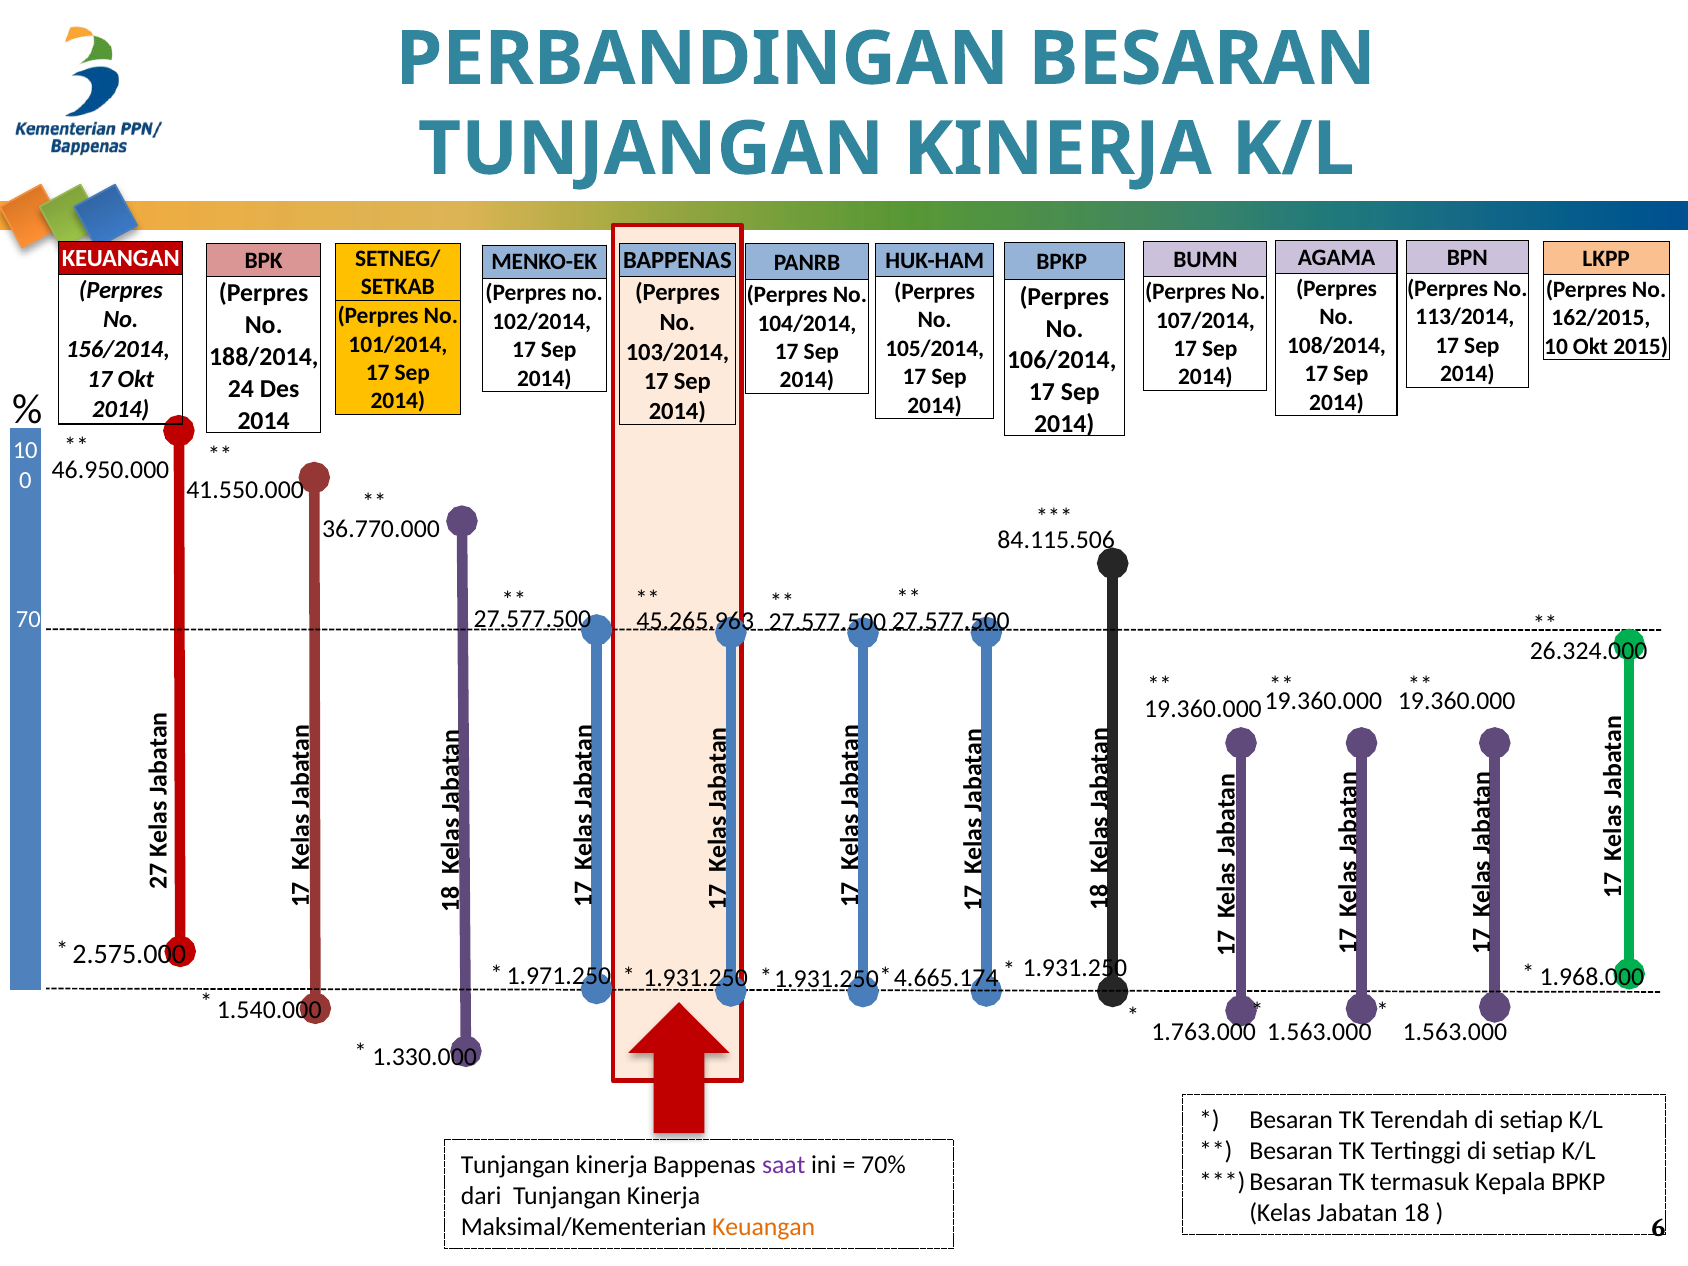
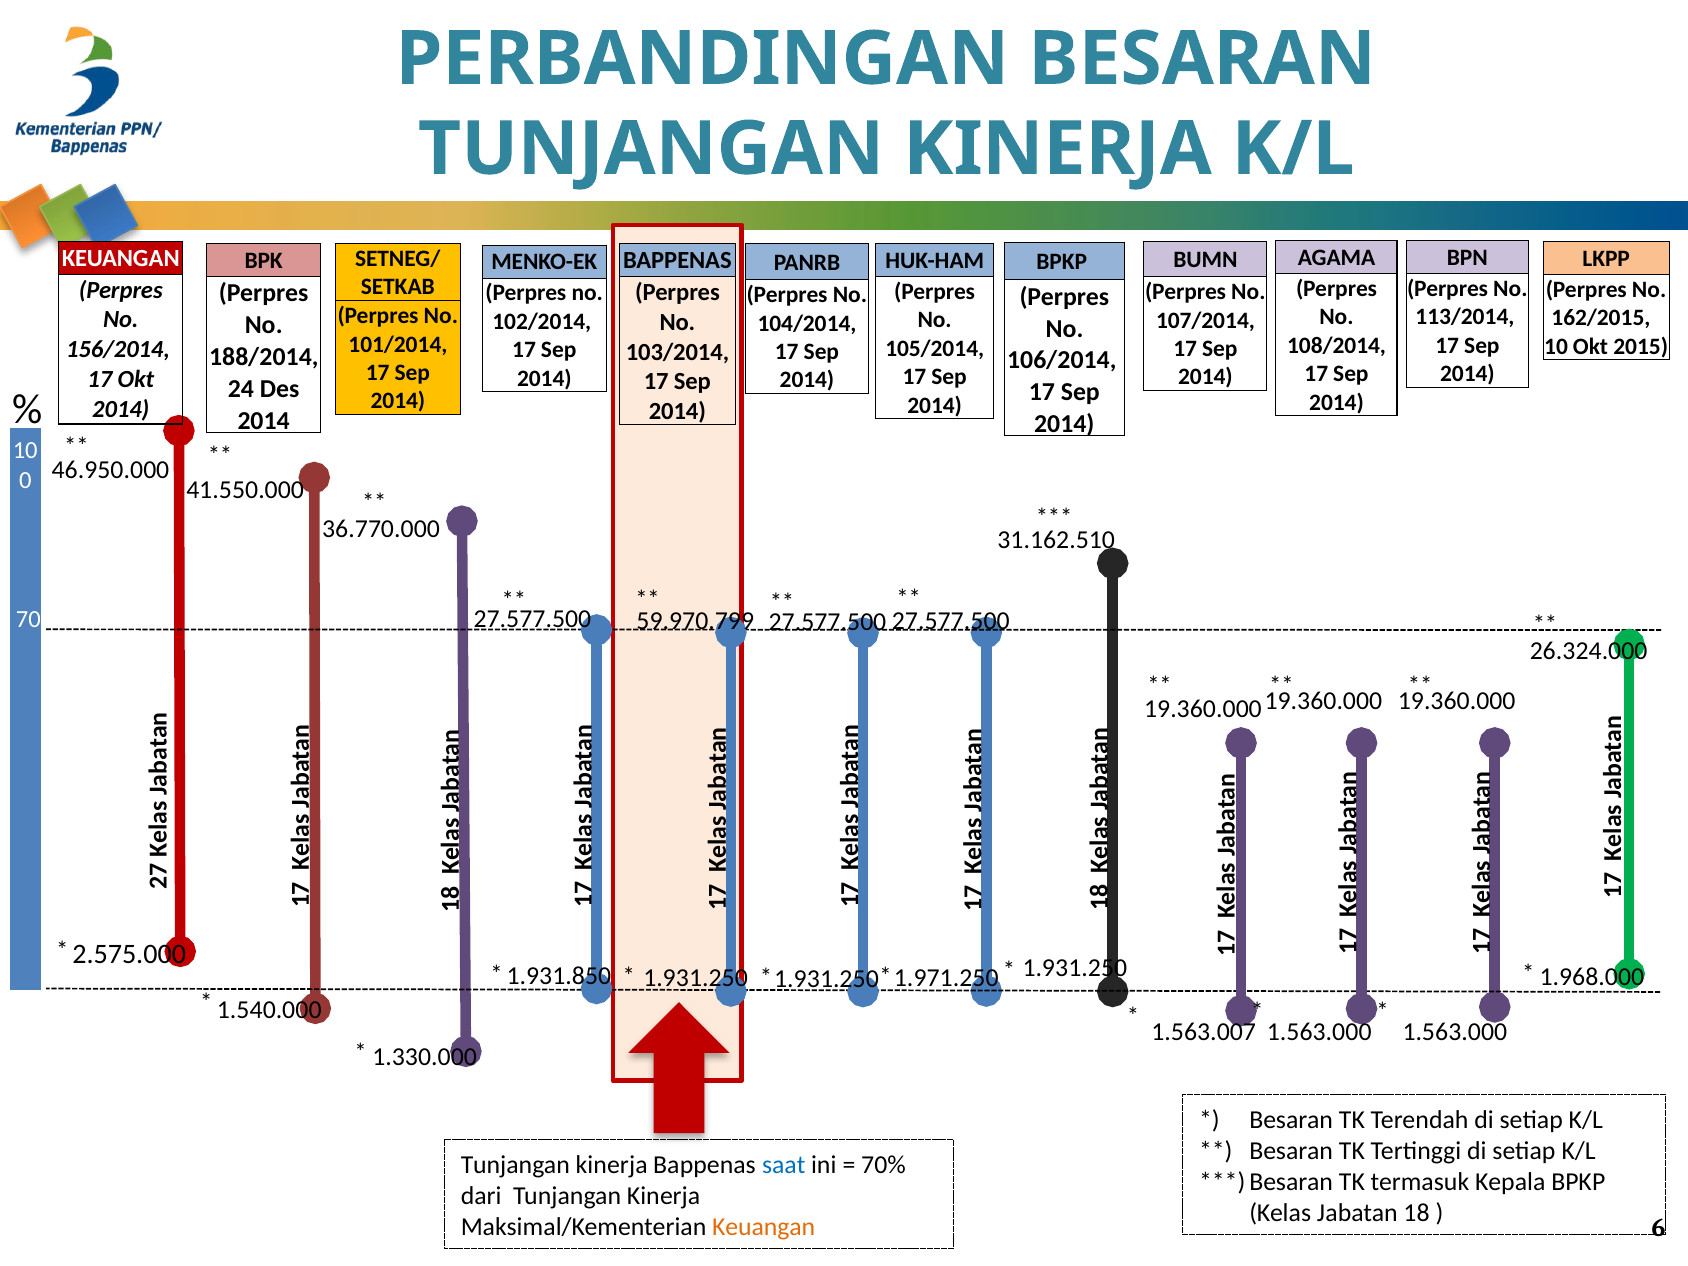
84.115.506: 84.115.506 -> 31.162.510
45.265.963: 45.265.963 -> 59.970.799
1.971.250: 1.971.250 -> 1.931.850
4.665.174: 4.665.174 -> 1.971.250
1.763.000: 1.763.000 -> 1.563.007
saat colour: purple -> blue
